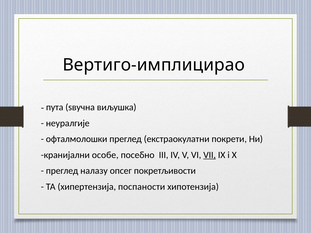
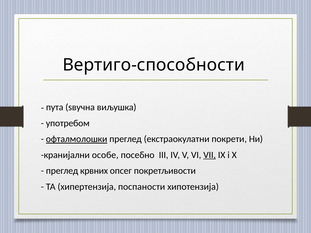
Вертиго-имплицирао: Вертиго-имплицирао -> Вертиго-способности
неуралгије: неуралгије -> употребом
офталмолошки underline: none -> present
налазу: налазу -> крвних
